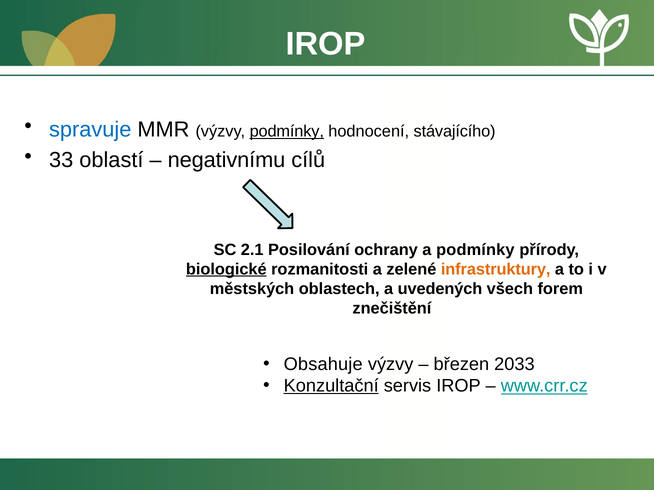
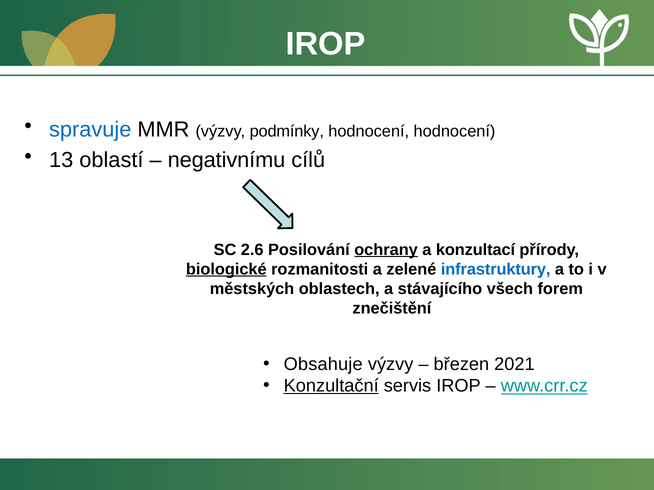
podmínky at (287, 132) underline: present -> none
hodnocení stávajícího: stávajícího -> hodnocení
33: 33 -> 13
2.1: 2.1 -> 2.6
ochrany underline: none -> present
a podmínky: podmínky -> konzultací
infrastruktury colour: orange -> blue
uvedených: uvedených -> stávajícího
2033: 2033 -> 2021
